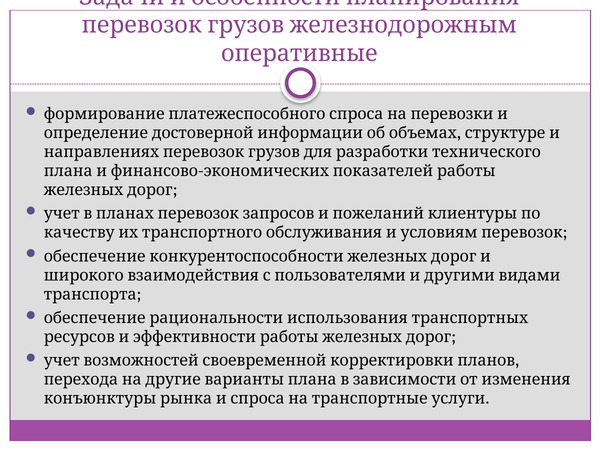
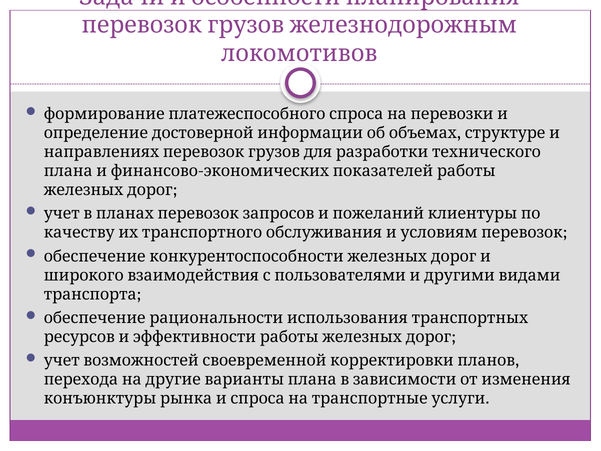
оперативные: оперативные -> локомотивов
